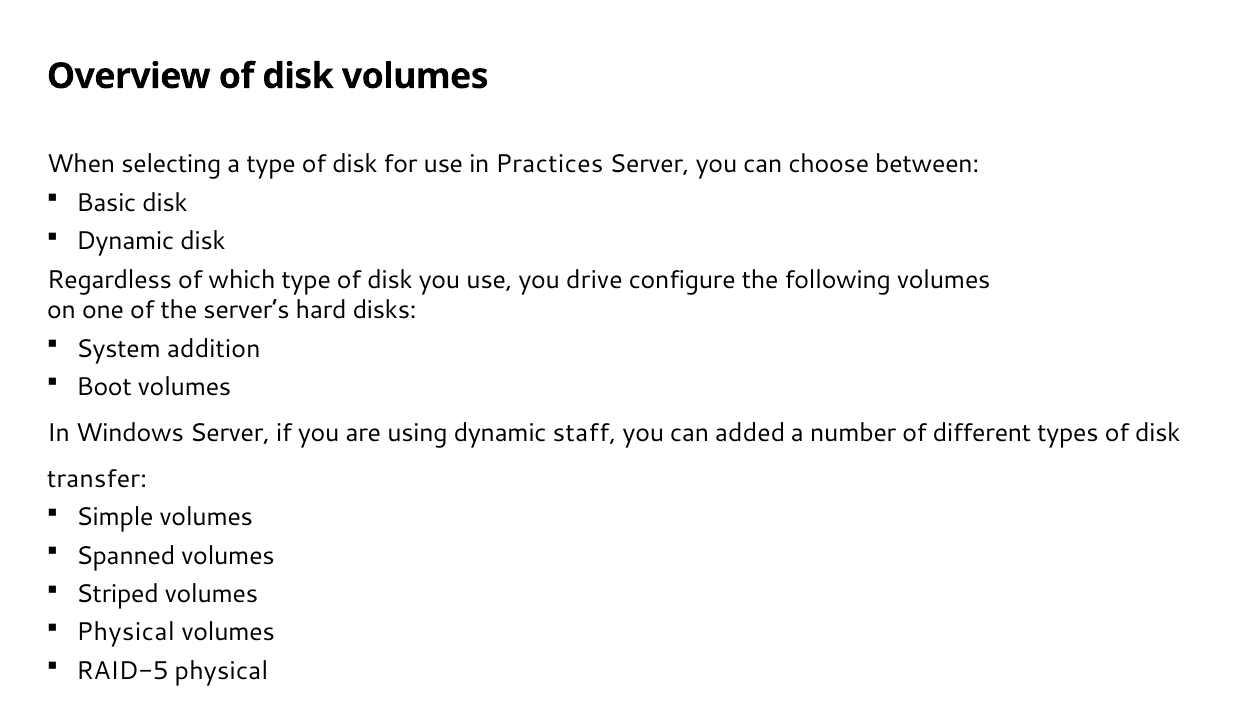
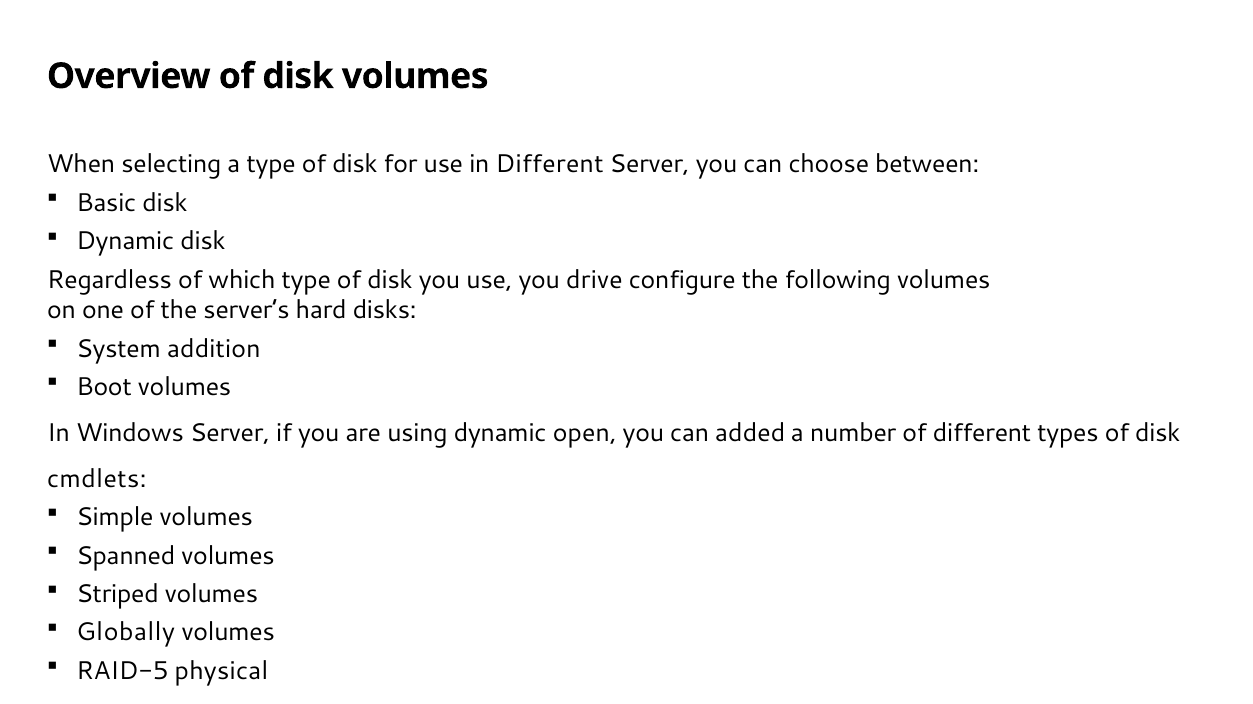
in Practices: Practices -> Different
staff: staff -> open
transfer: transfer -> cmdlets
Physical at (126, 633): Physical -> Globally
